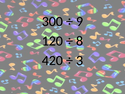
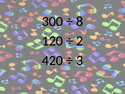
9: 9 -> 8
8: 8 -> 2
